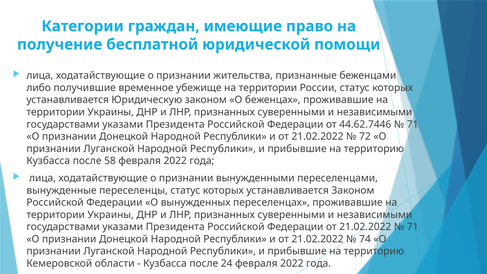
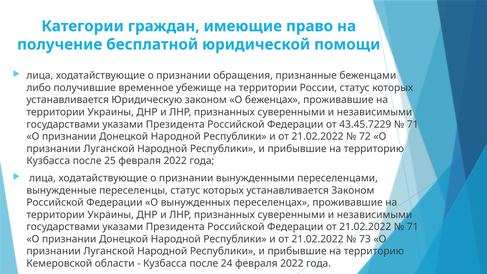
жительства: жительства -> обращения
44.62.7446: 44.62.7446 -> 43.45.7229
58: 58 -> 25
74: 74 -> 73
